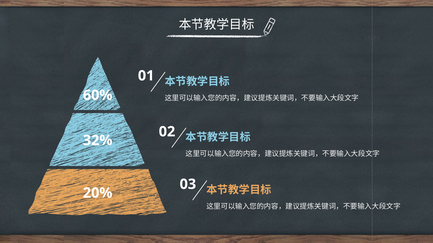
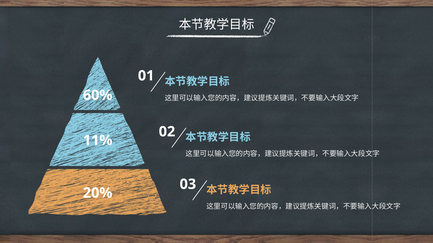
32%: 32% -> 11%
